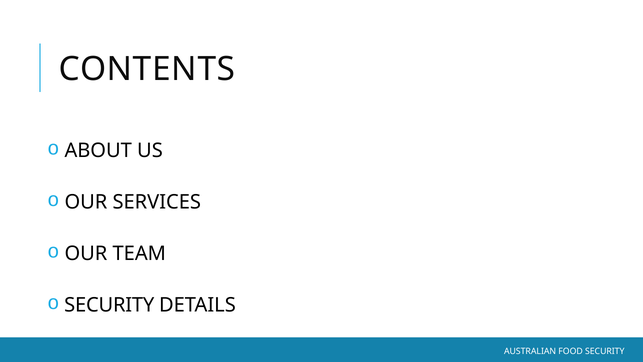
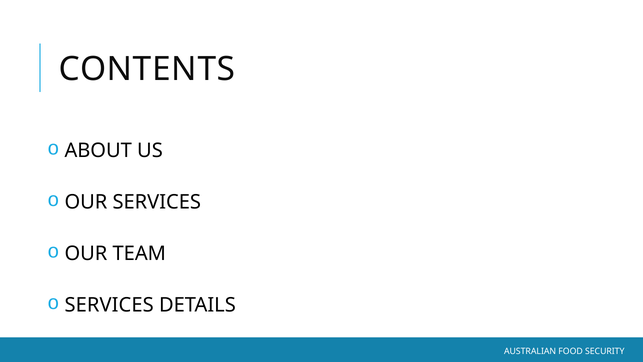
SECURITY at (109, 305): SECURITY -> SERVICES
